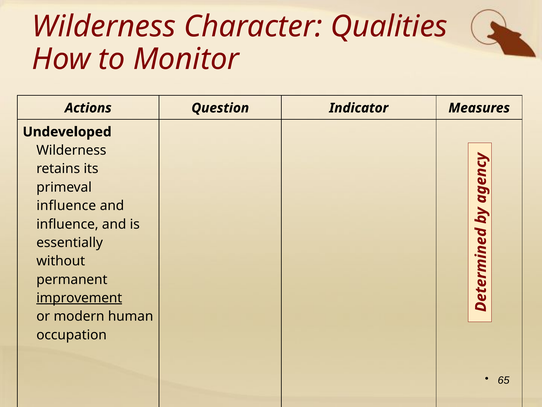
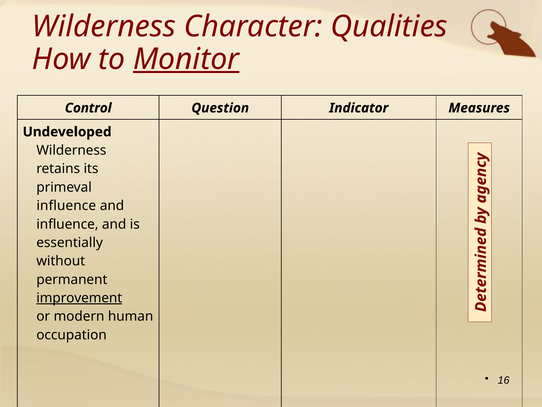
Monitor underline: none -> present
Actions: Actions -> Control
65: 65 -> 16
